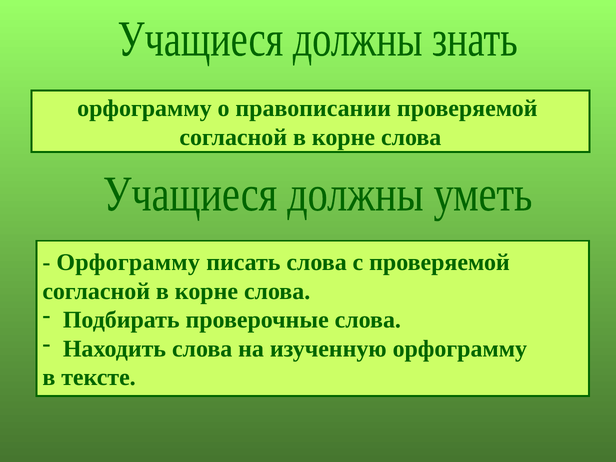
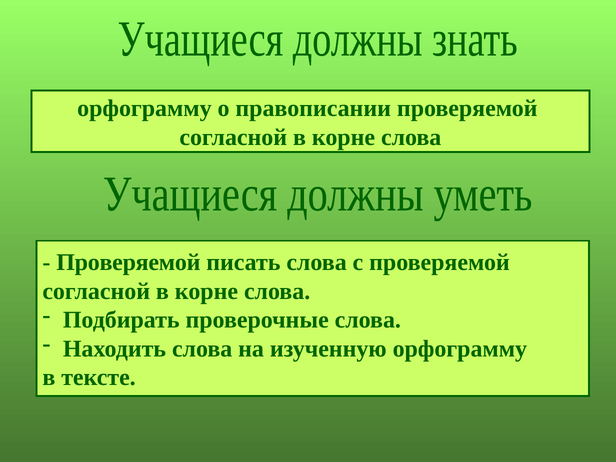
Орфограмму at (128, 262): Орфограмму -> Проверяемой
